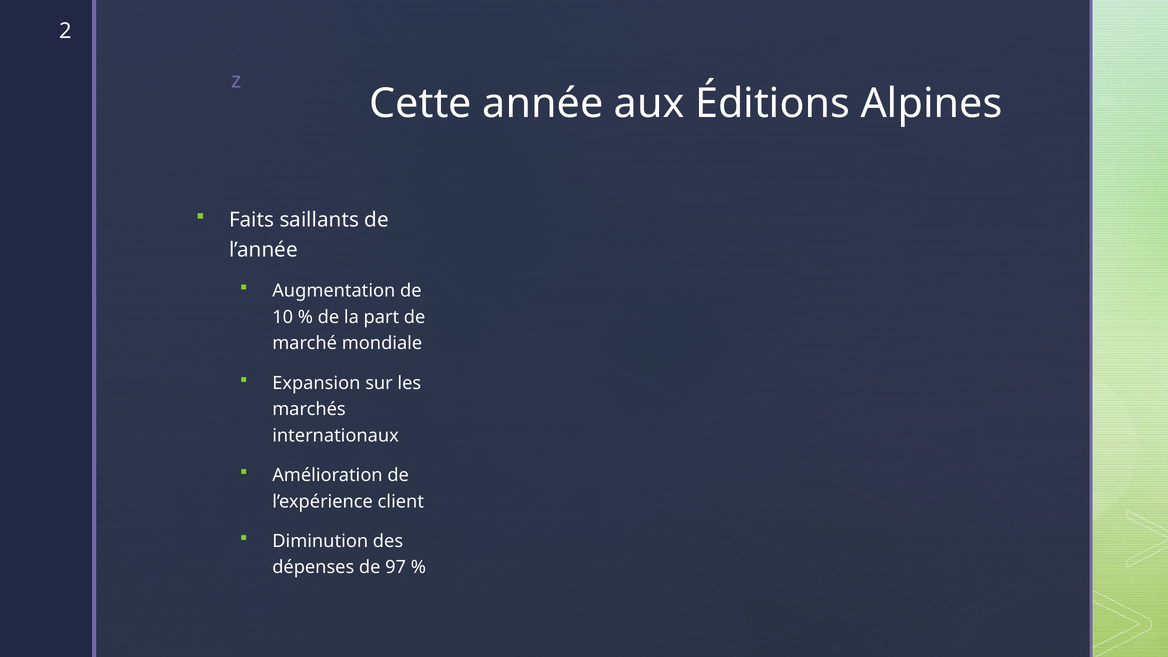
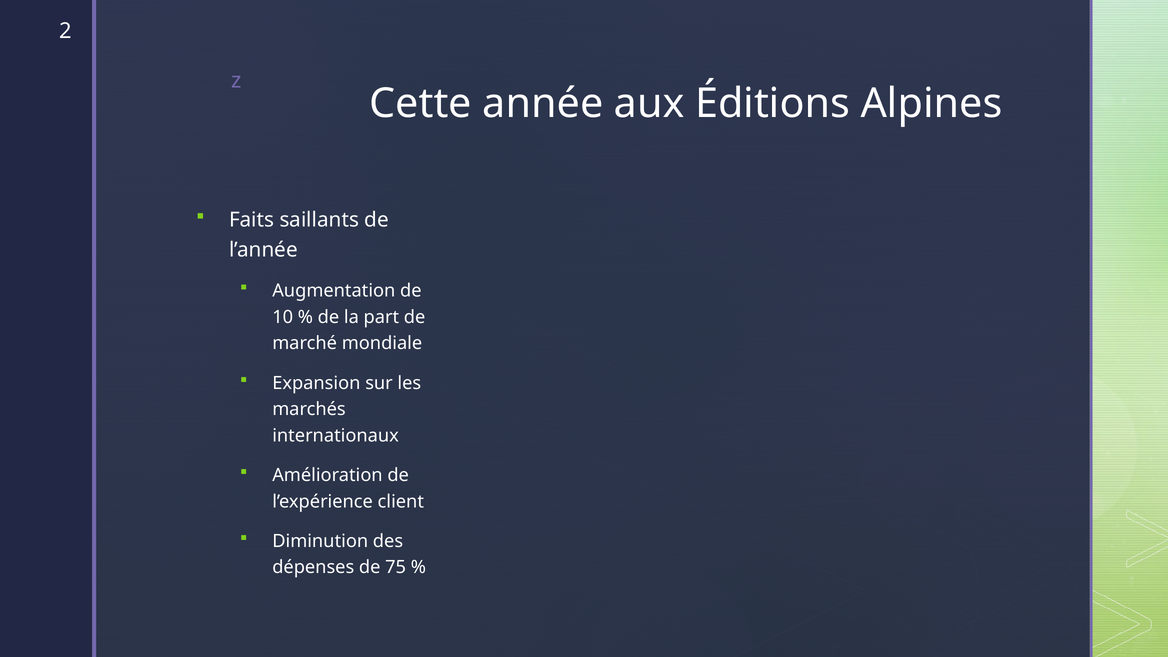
97: 97 -> 75
